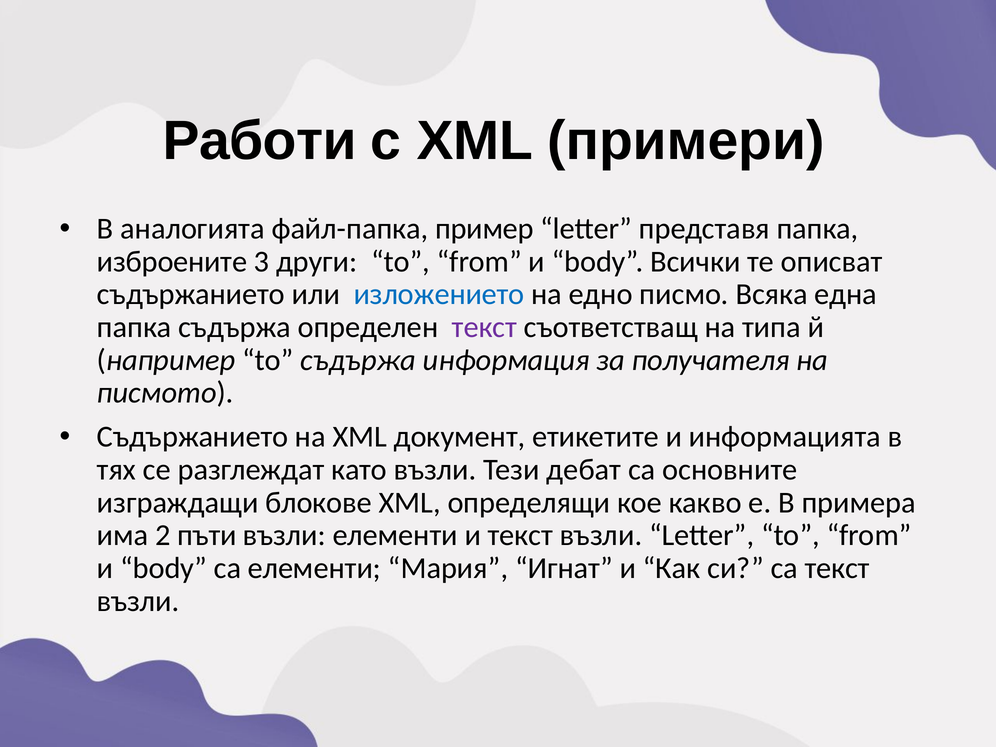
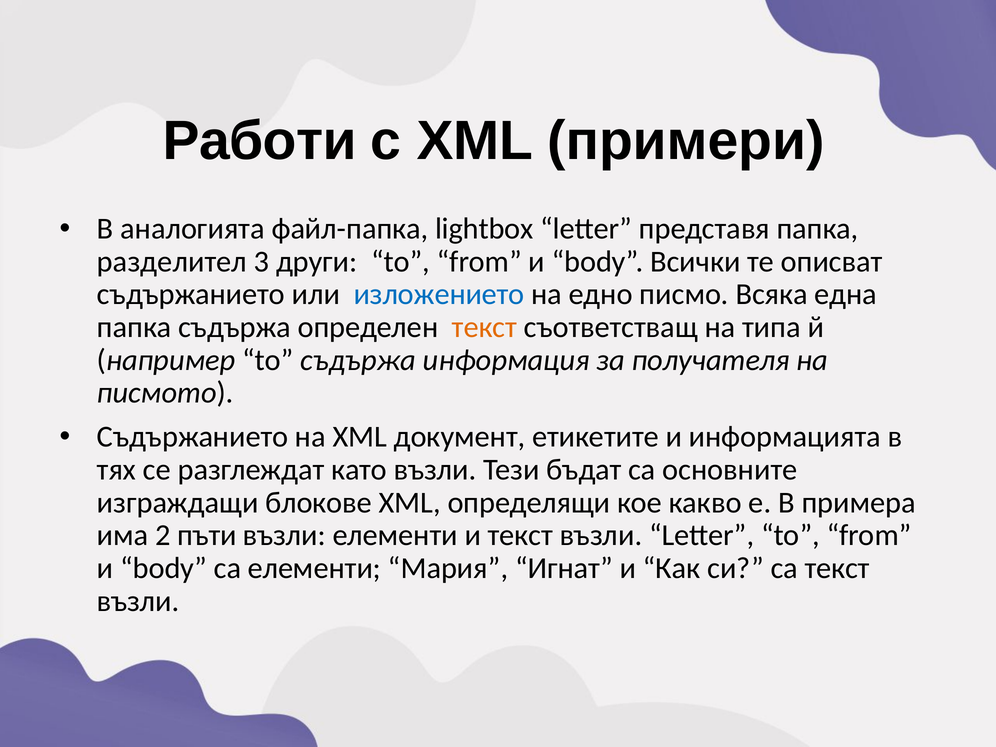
пример: пример -> lightbox
изброените: изброените -> разделител
текст at (484, 327) colour: purple -> orange
дебат: дебат -> бъдат
